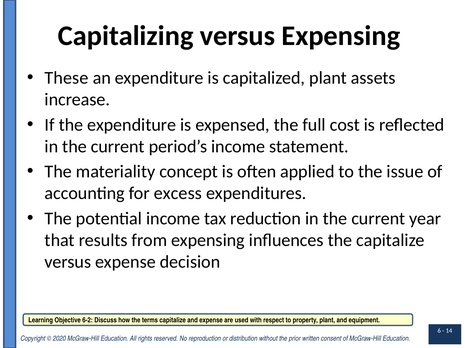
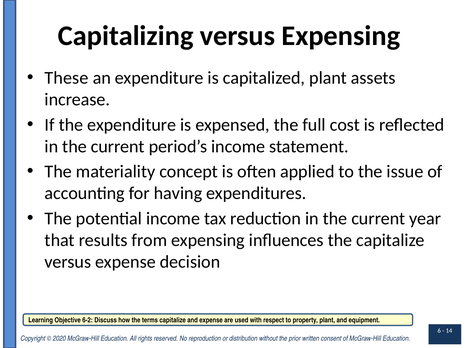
excess: excess -> having
